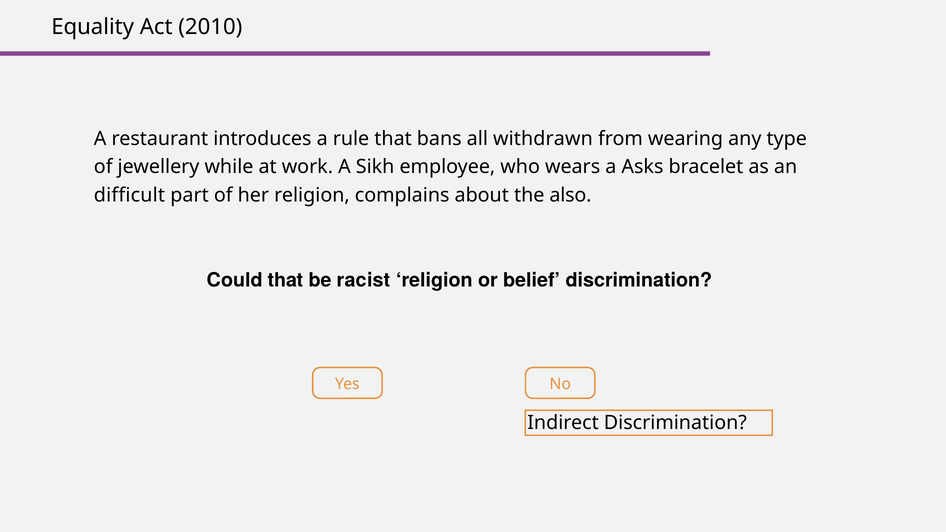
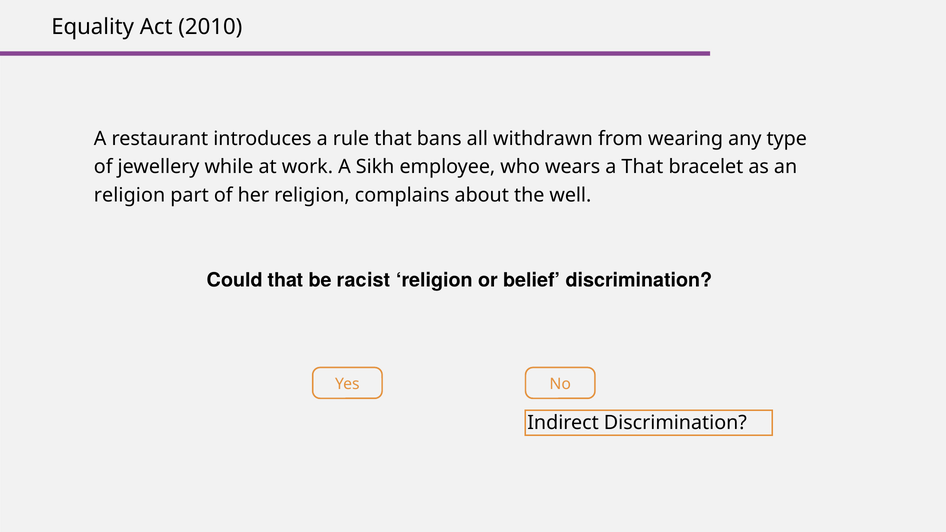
a Asks: Asks -> That
difficult at (129, 195): difficult -> religion
also: also -> well
